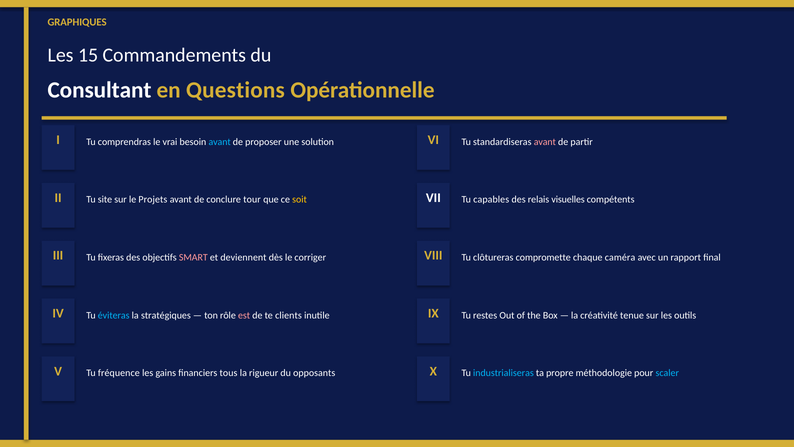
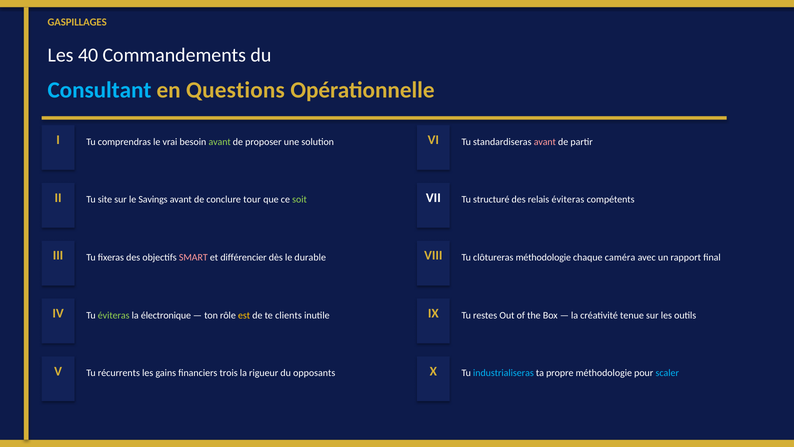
GRAPHIQUES: GRAPHIQUES -> GASPILLAGES
15: 15 -> 40
Consultant colour: white -> light blue
avant at (220, 142) colour: light blue -> light green
Projets: Projets -> Savings
soit colour: yellow -> light green
capables: capables -> structuré
relais visuelles: visuelles -> éviteras
deviennent: deviennent -> différencier
corriger: corriger -> durable
clôtureras compromette: compromette -> méthodologie
éviteras at (114, 315) colour: light blue -> light green
stratégiques: stratégiques -> électronique
est colour: pink -> yellow
fréquence: fréquence -> récurrents
tous: tous -> trois
